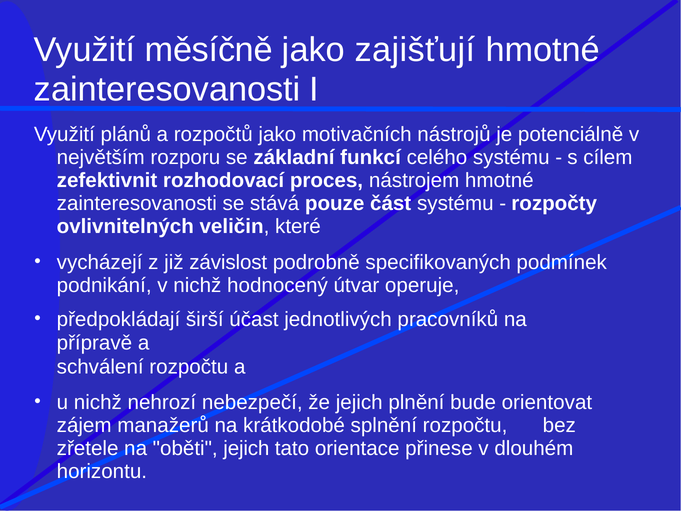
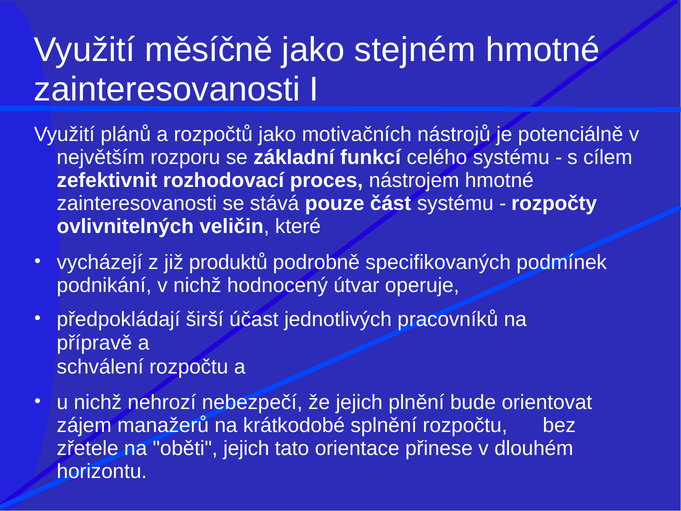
zajišťují: zajišťují -> stejném
závislost: závislost -> produktů
